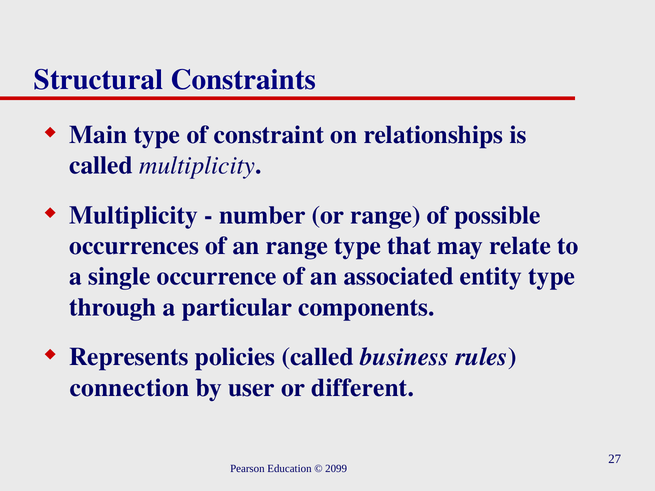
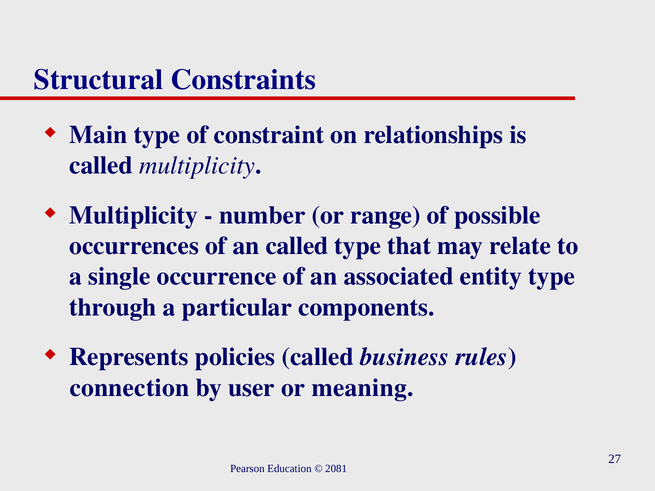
an range: range -> called
different: different -> meaning
2099: 2099 -> 2081
